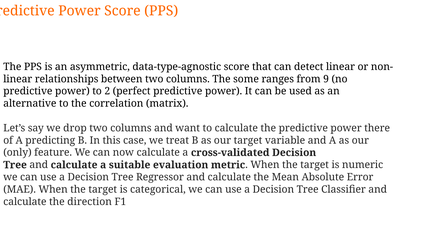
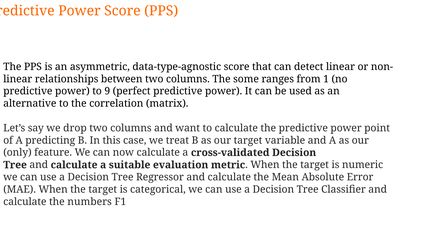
9: 9 -> 1
2: 2 -> 9
there: there -> point
direction: direction -> numbers
